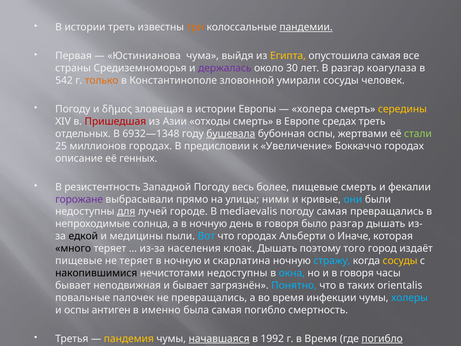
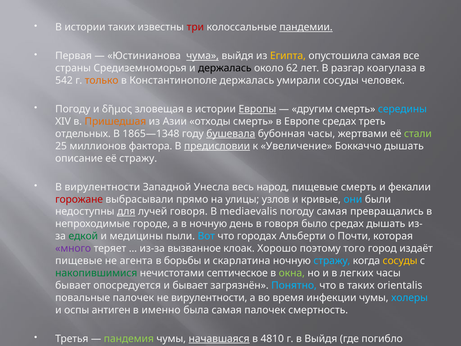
истории треть: треть -> таких
три colour: orange -> red
чума underline: none -> present
держалась at (225, 68) colour: purple -> black
30: 30 -> 62
Константинополе зловонной: зловонной -> держалась
Европы underline: none -> present
холера: холера -> другим
середины colour: yellow -> light blue
Пришедшая colour: red -> orange
6932—1348: 6932—1348 -> 1865—1348
бубонная оспы: оспы -> часы
миллионов городах: городах -> фактора
предисловии underline: none -> present
Боккаччо городах: городах -> дышать
её генных: генных -> стражу
В резистентность: резистентность -> вирулентности
Западной Погоду: Погоду -> Унесла
весь более: более -> народ
горожане colour: purple -> red
ними: ними -> узлов
лучей городе: городе -> говоря
солнца: солнца -> городе
было разгар: разгар -> средах
едкой colour: black -> green
Иначе: Иначе -> Почти
много colour: black -> purple
населения: населения -> вызванное
клоак Дышать: Дышать -> Хорошо
не теряет: теряет -> агента
ночную at (183, 261): ночную -> борьбы
накопившимися colour: black -> green
нечистотами недоступны: недоступны -> септическое
окна colour: light blue -> light green
и в говоря: говоря -> легких
неподвижная: неподвижная -> опосредуется
не превращались: превращались -> вирулентности
самая погибло: погибло -> палочек
пандемия colour: yellow -> light green
1992: 1992 -> 4810
в Время: Время -> Выйдя
погибло at (382, 338) underline: present -> none
